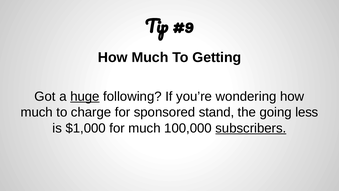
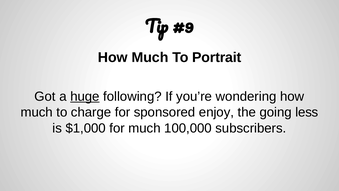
Getting: Getting -> Portrait
stand: stand -> enjoy
subscribers underline: present -> none
